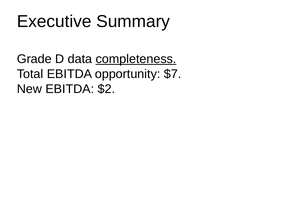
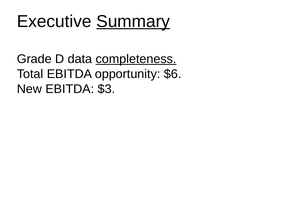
Summary underline: none -> present
$7: $7 -> $6
$2: $2 -> $3
